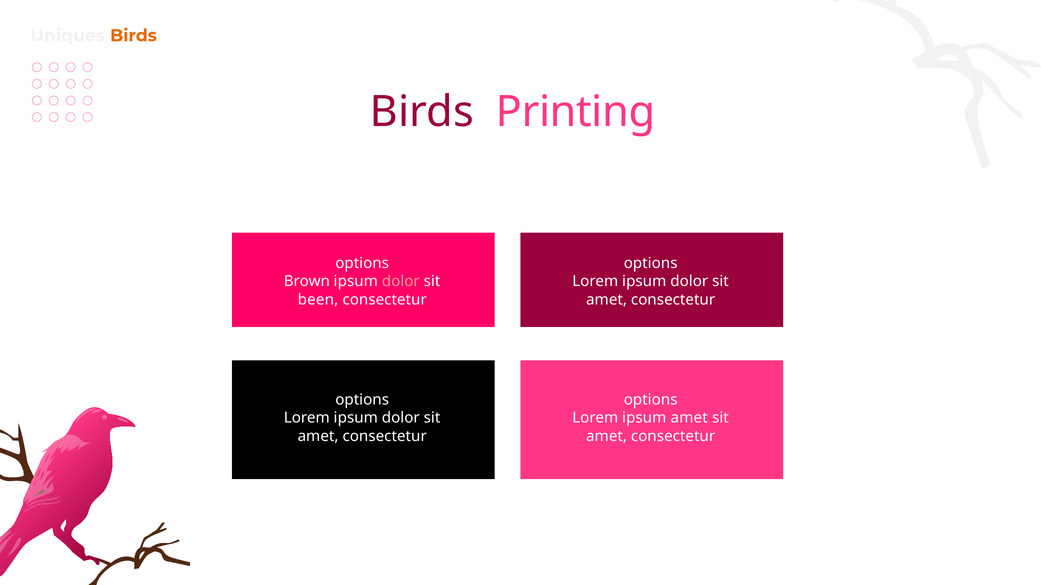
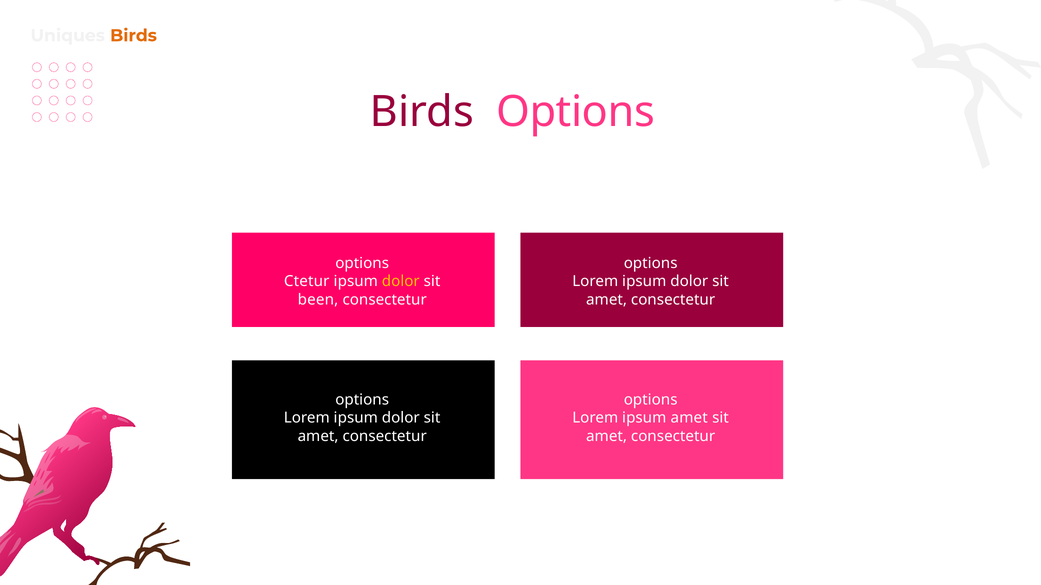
Birds Printing: Printing -> Options
Brown: Brown -> Ctetur
dolor at (401, 282) colour: pink -> yellow
